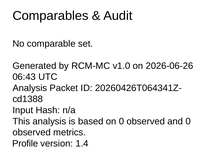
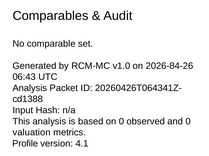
2026-06-26: 2026-06-26 -> 2026-84-26
observed at (32, 133): observed -> valuation
1.4: 1.4 -> 4.1
